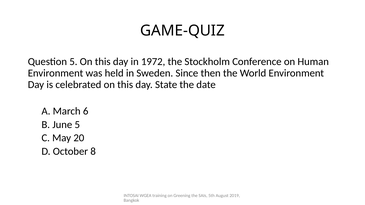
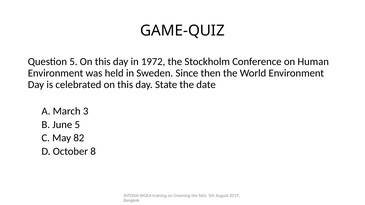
6: 6 -> 3
20: 20 -> 82
